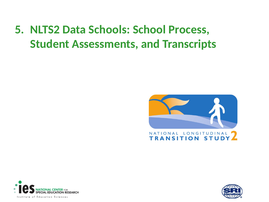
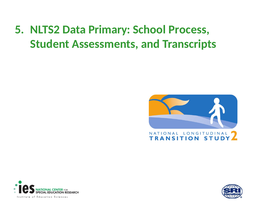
Schools: Schools -> Primary
